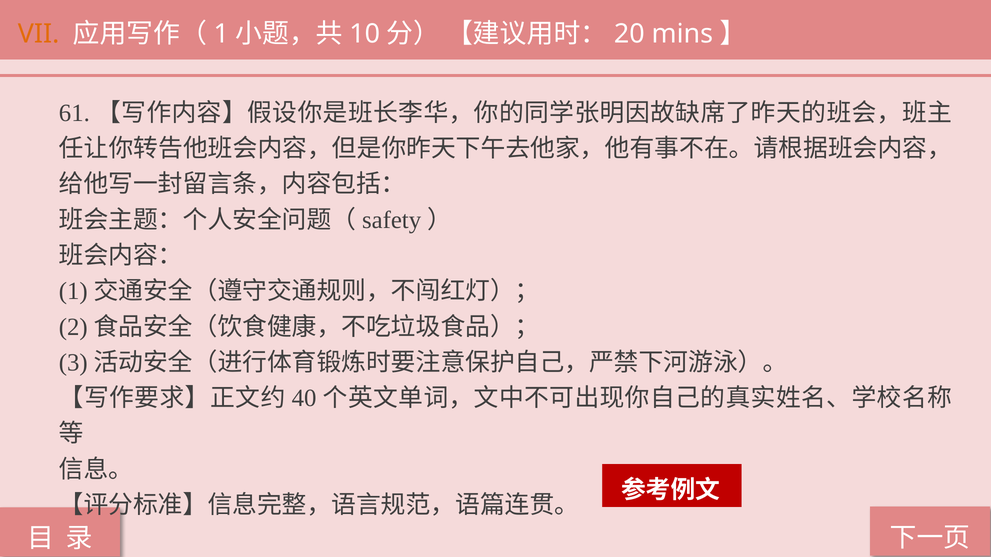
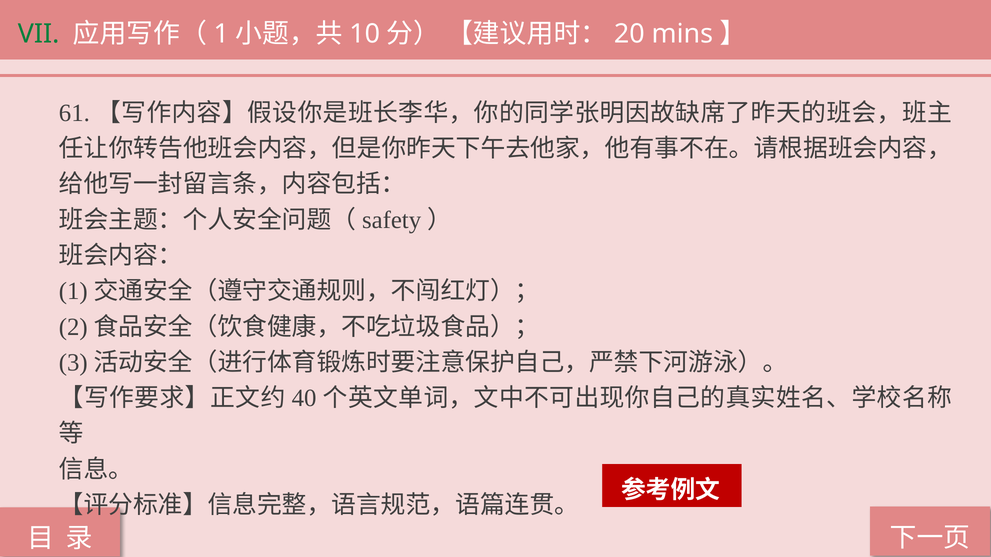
VII colour: orange -> green
